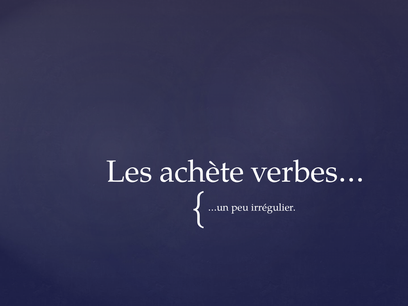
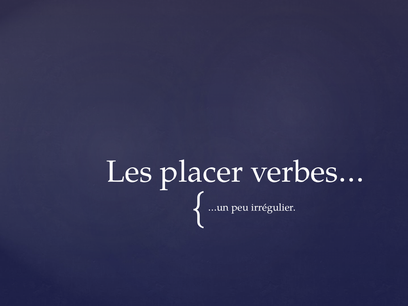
achète: achète -> placer
